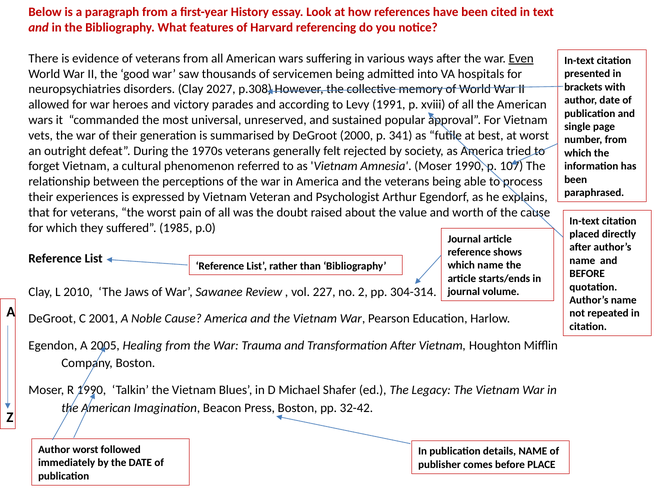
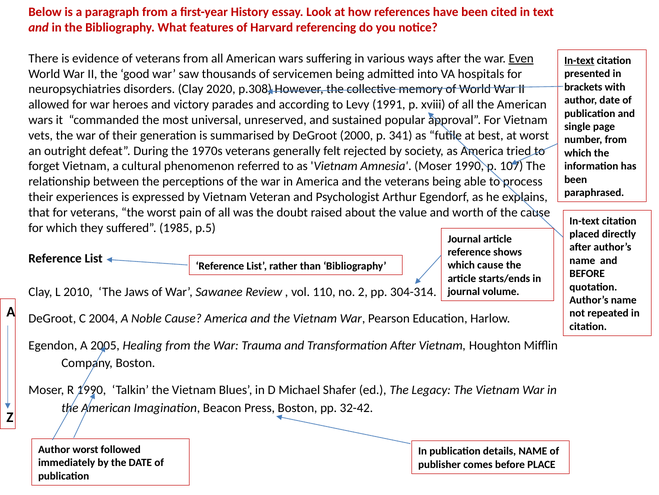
In-text at (579, 60) underline: none -> present
2027: 2027 -> 2020
p.0: p.0 -> p.5
which name: name -> cause
227: 227 -> 110
2001: 2001 -> 2004
